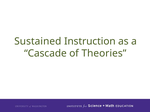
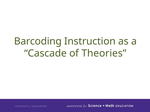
Sustained: Sustained -> Barcoding
